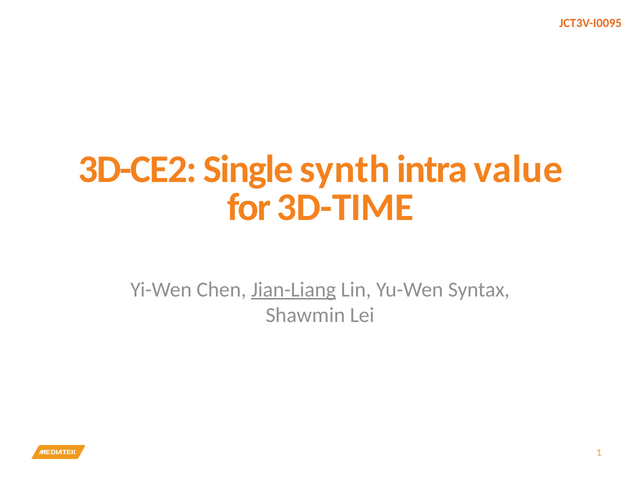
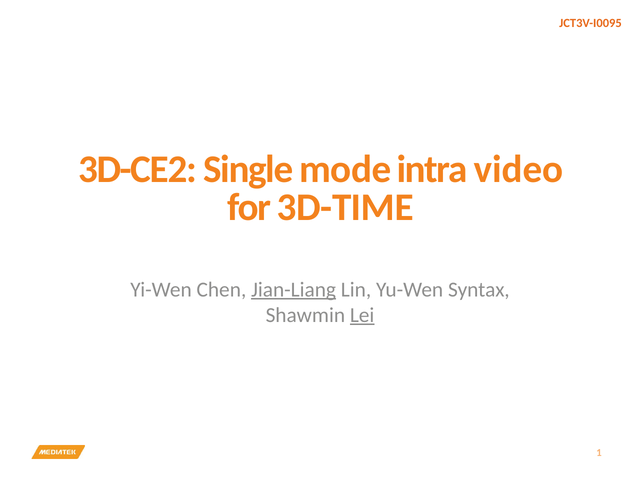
synth: synth -> mode
value: value -> video
Lei underline: none -> present
